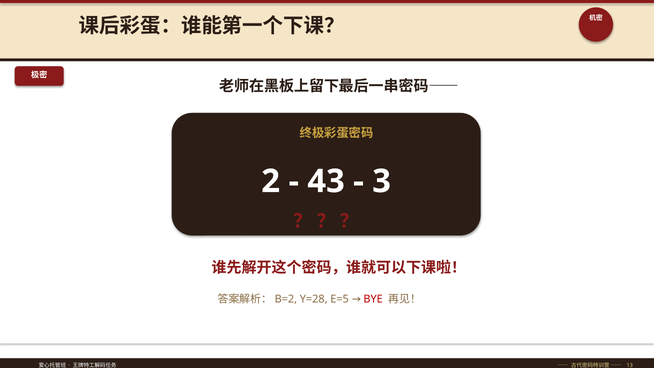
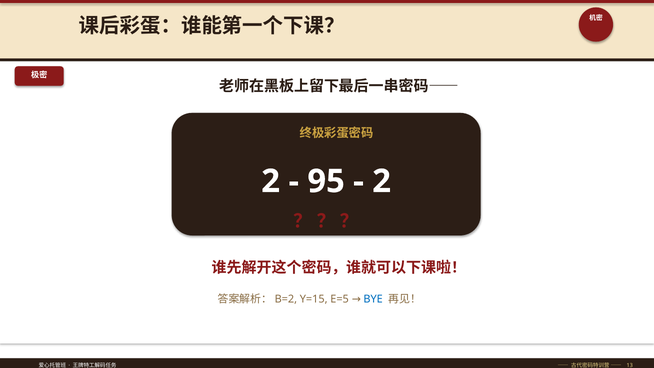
43: 43 -> 95
3 at (382, 181): 3 -> 2
Y=28: Y=28 -> Y=15
BYE colour: red -> blue
